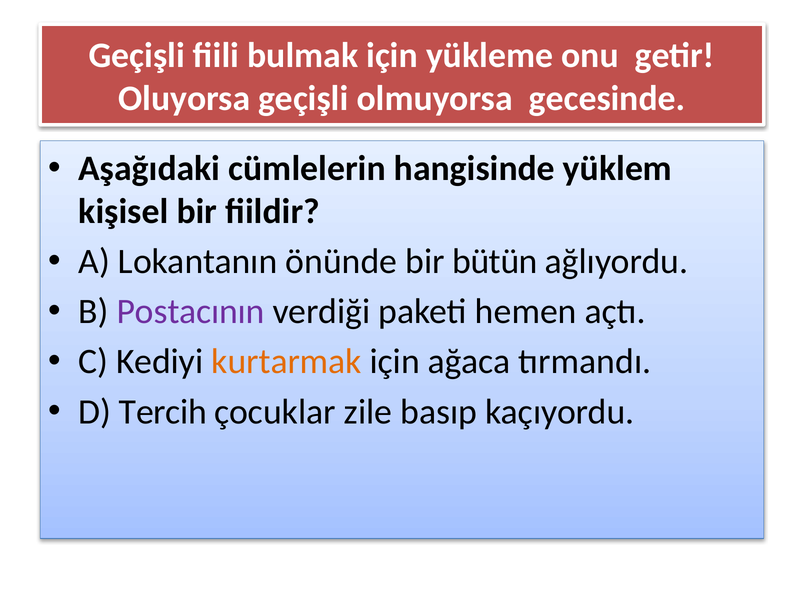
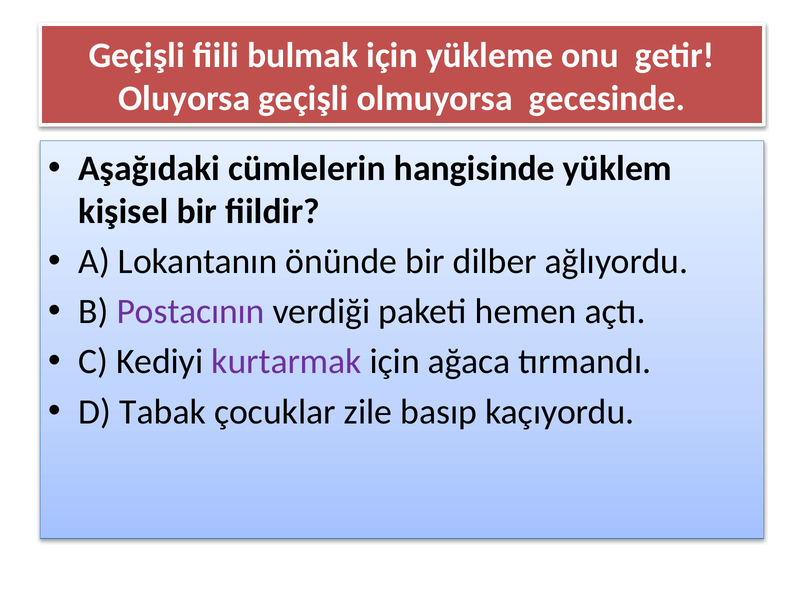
bütün: bütün -> dilber
kurtarmak colour: orange -> purple
Tercih: Tercih -> Tabak
